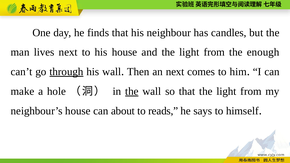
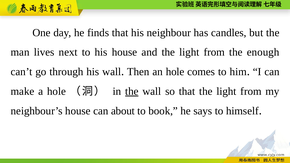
through underline: present -> none
an next: next -> hole
reads: reads -> book
